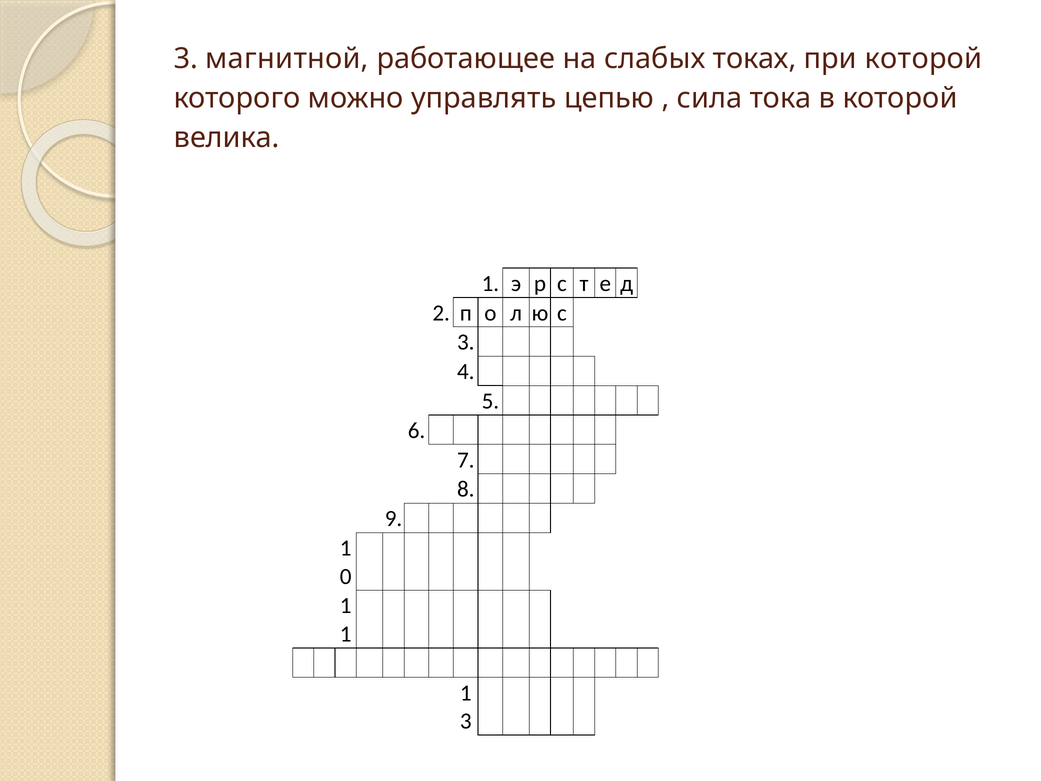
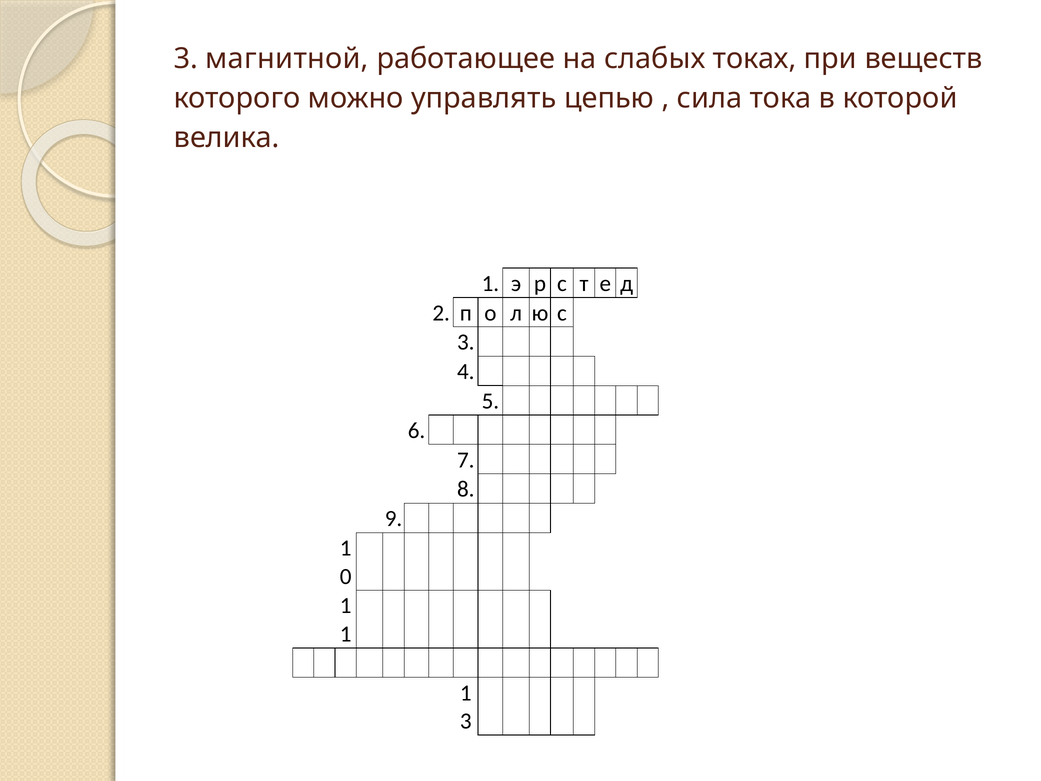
при которой: которой -> веществ
